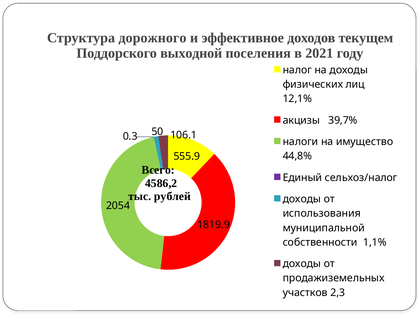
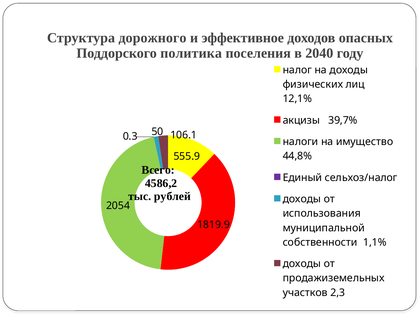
текущем: текущем -> опасных
выходной: выходной -> политика
2021: 2021 -> 2040
